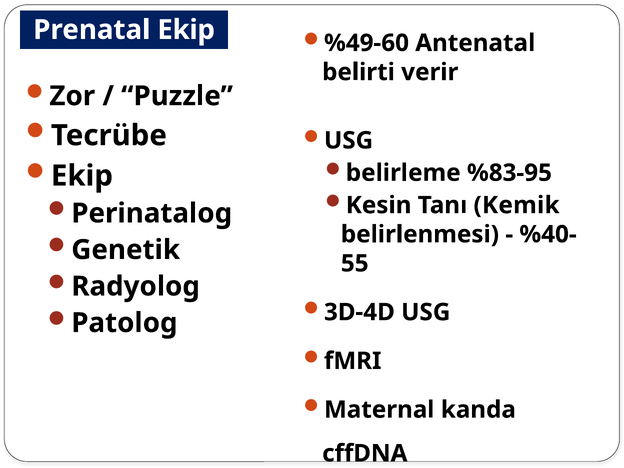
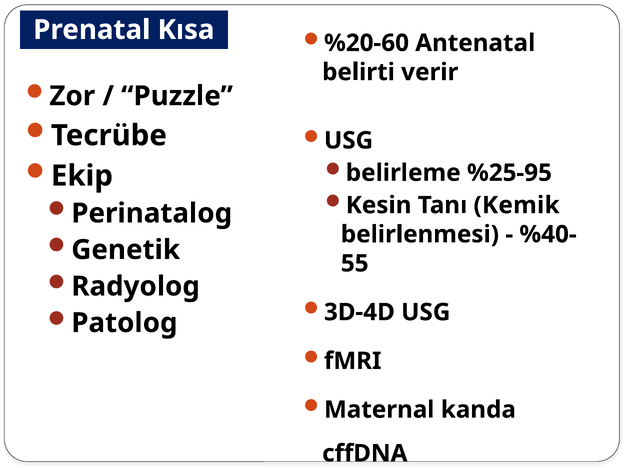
Prenatal Ekip: Ekip -> Kısa
%49-60: %49-60 -> %20-60
%83-95: %83-95 -> %25-95
